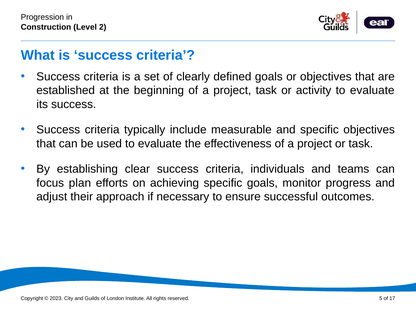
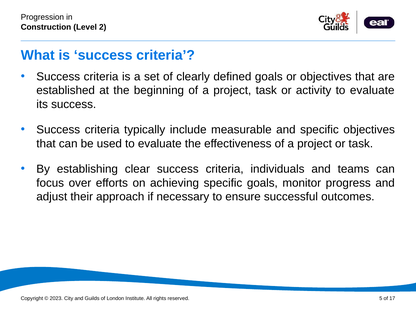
plan: plan -> over
